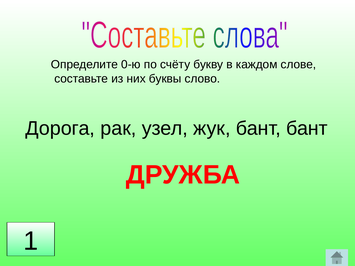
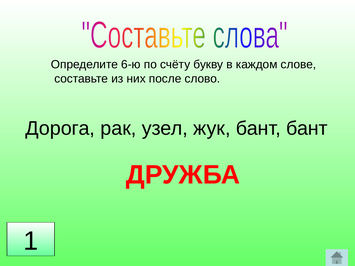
0-ю: 0-ю -> 6-ю
буквы: буквы -> после
